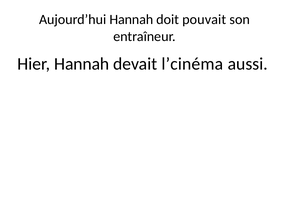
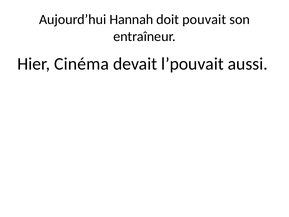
Hier Hannah: Hannah -> Cinéma
l’cinéma: l’cinéma -> l’pouvait
